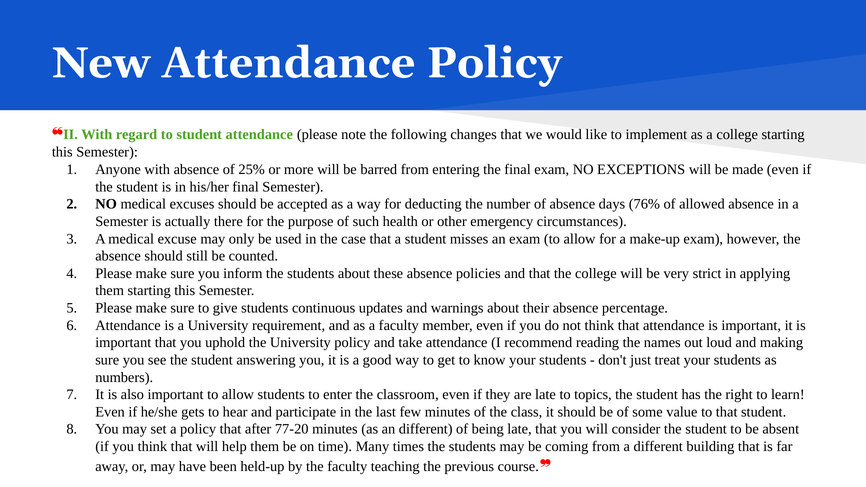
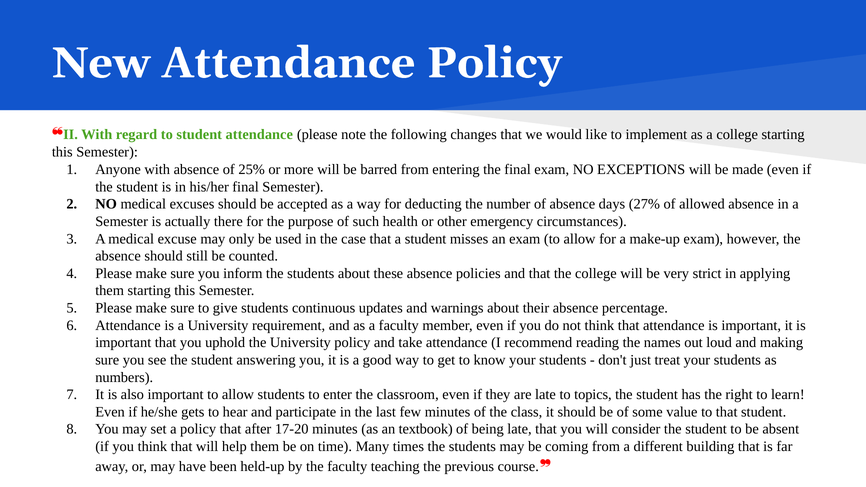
76%: 76% -> 27%
77-20: 77-20 -> 17-20
an different: different -> textbook
